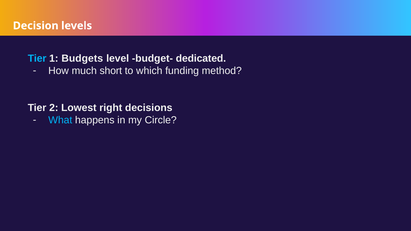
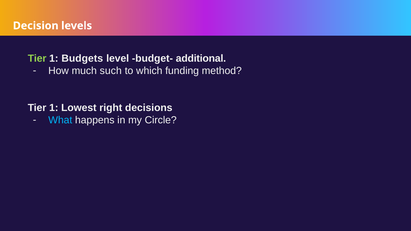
Tier at (37, 59) colour: light blue -> light green
dedicated: dedicated -> additional
short: short -> such
2 at (54, 108): 2 -> 1
